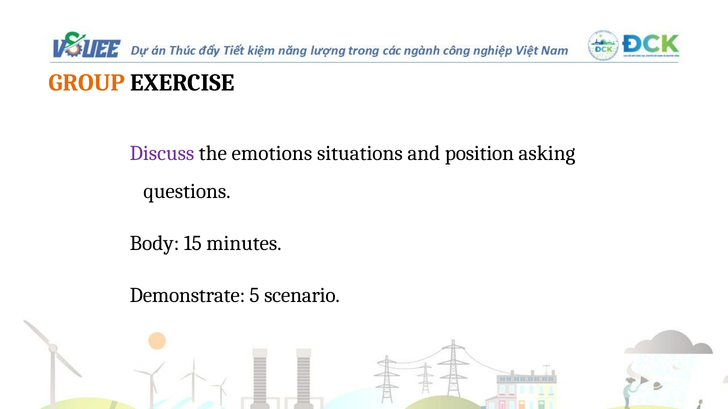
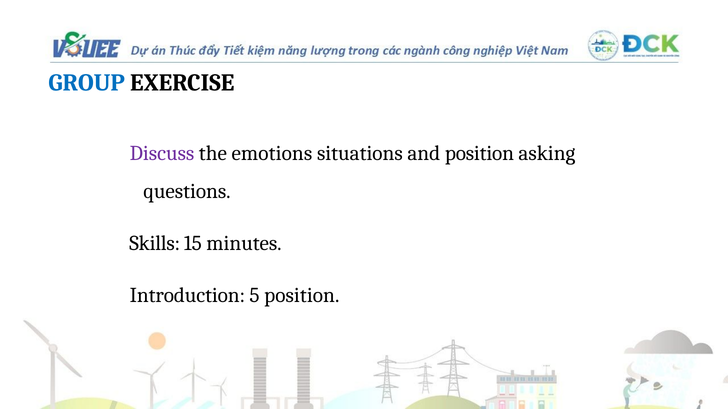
GROUP colour: orange -> blue
Body: Body -> Skills
Demonstrate: Demonstrate -> Introduction
5 scenario: scenario -> position
